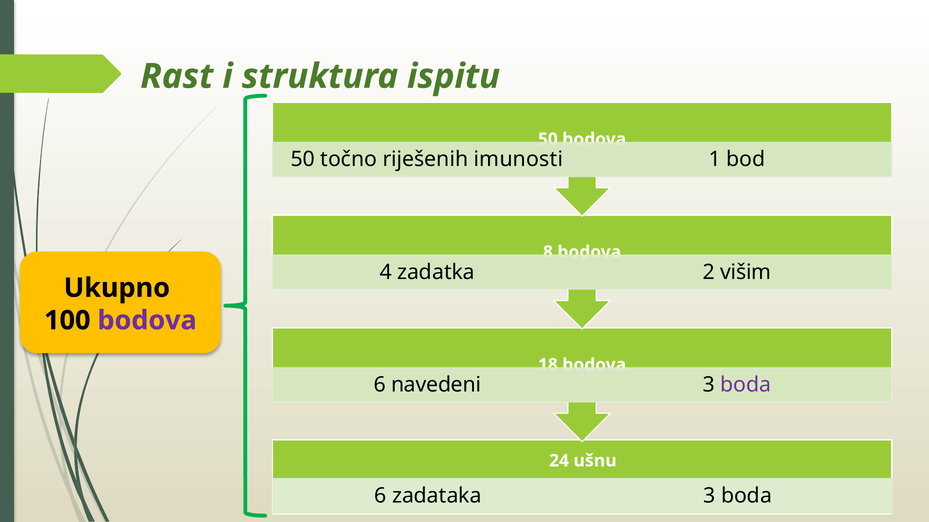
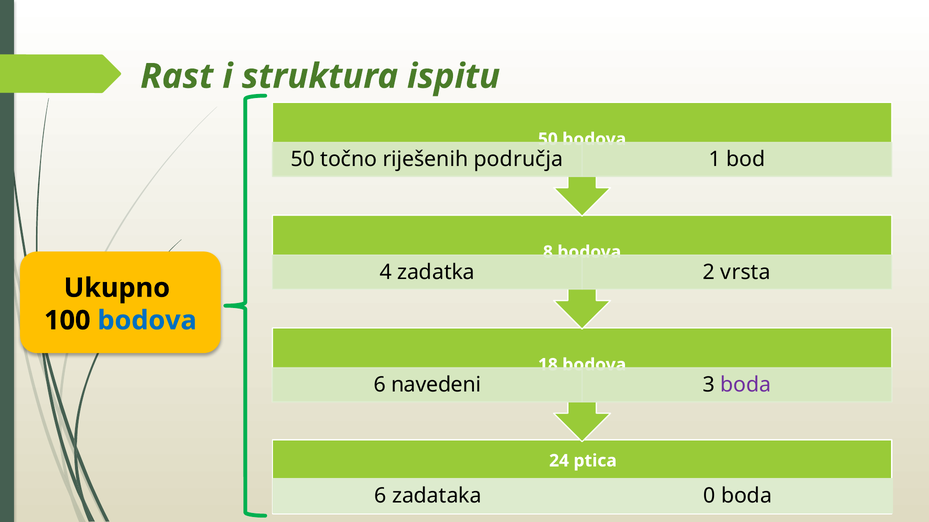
imunosti: imunosti -> područja
višim: višim -> vrsta
bodova at (147, 321) colour: purple -> blue
ušnu: ušnu -> ptica
zadataka 3: 3 -> 0
